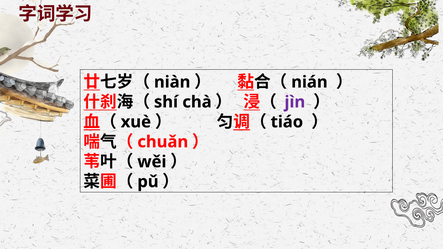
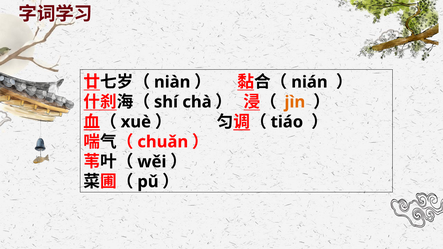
jìn colour: purple -> orange
